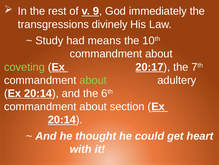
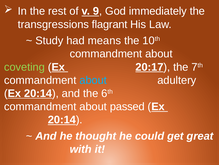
divinely: divinely -> flagrant
about at (93, 80) colour: light green -> light blue
section: section -> passed
heart: heart -> great
